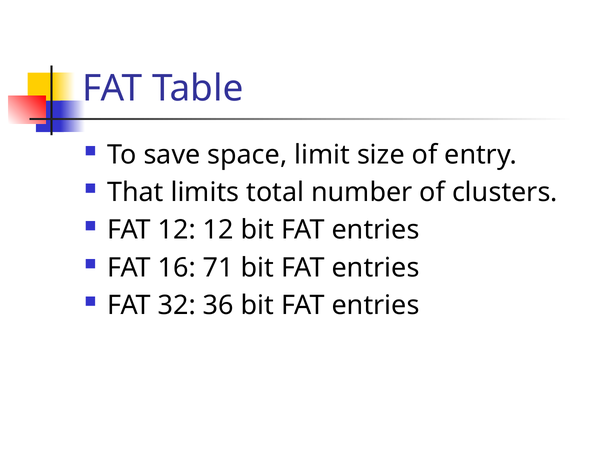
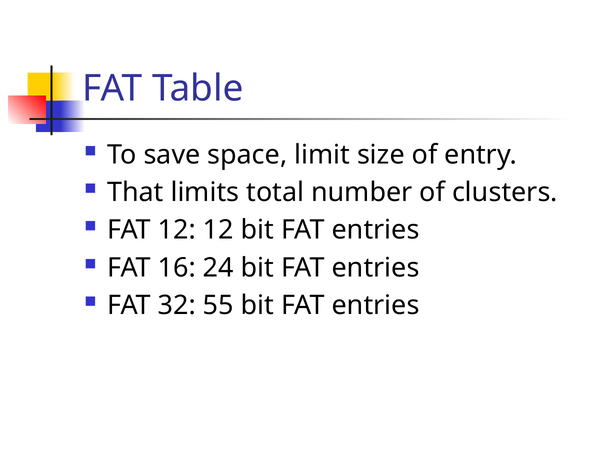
71: 71 -> 24
36: 36 -> 55
